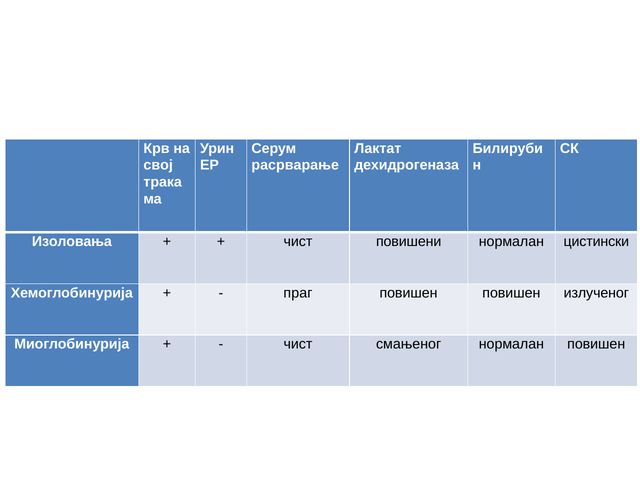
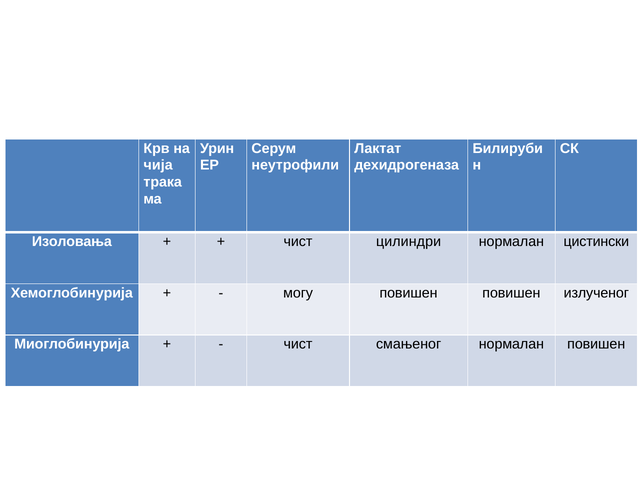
свој: свој -> чија
расрварање: расрварање -> неутрофили
повишени: повишени -> цилиндри
праг: праг -> могу
